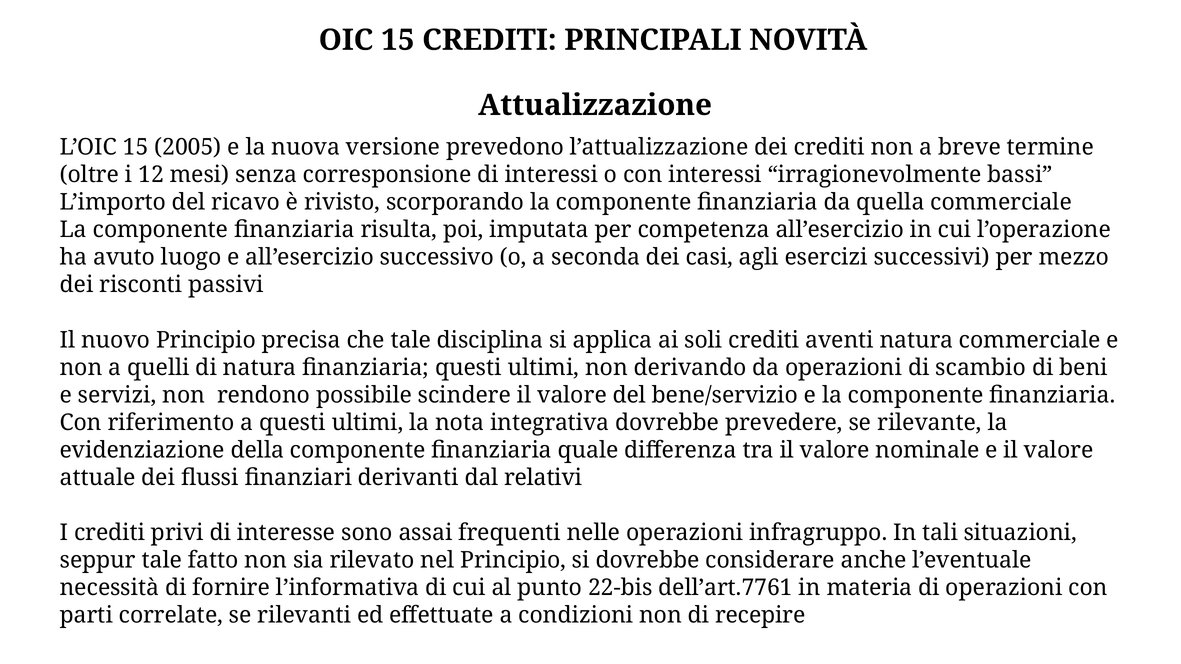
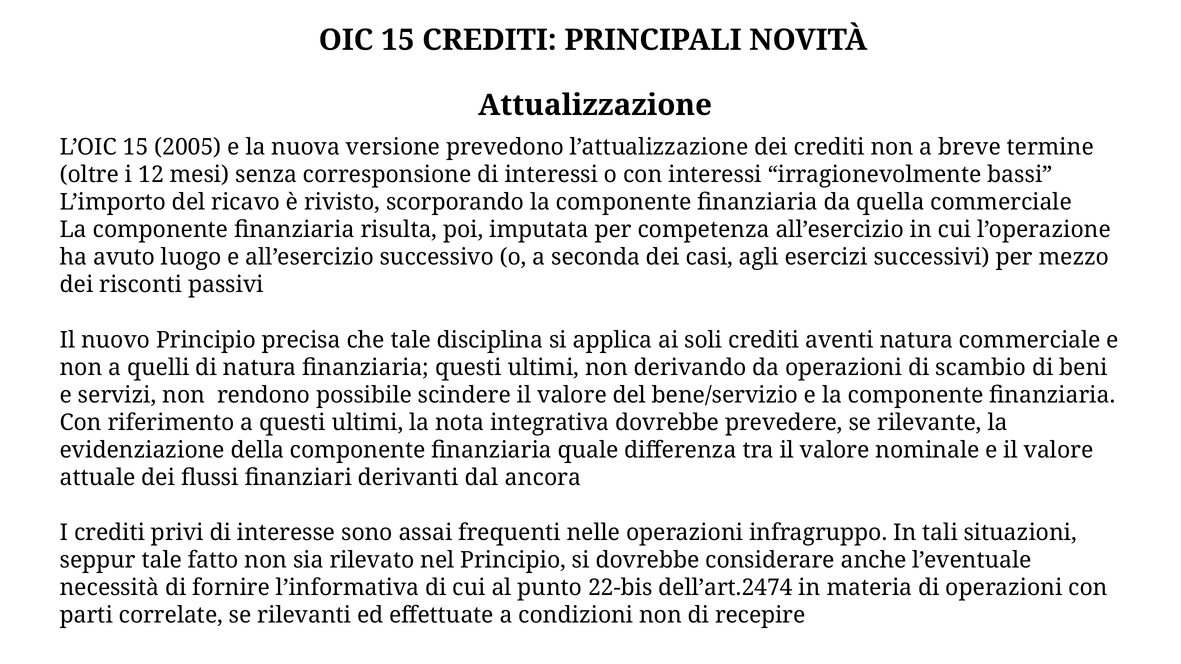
relativi: relativi -> ancora
dell’art.7761: dell’art.7761 -> dell’art.2474
